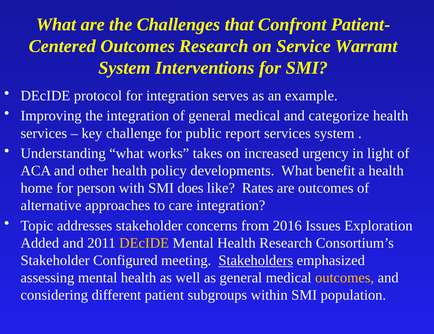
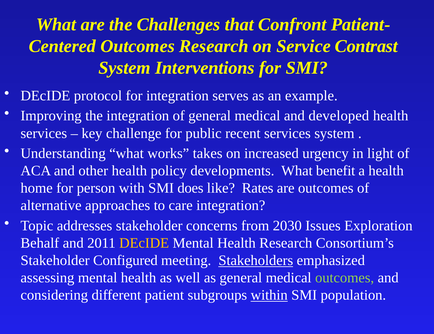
Warrant: Warrant -> Contrast
categorize: categorize -> developed
report: report -> recent
2016: 2016 -> 2030
Added: Added -> Behalf
outcomes at (345, 278) colour: yellow -> light green
within underline: none -> present
